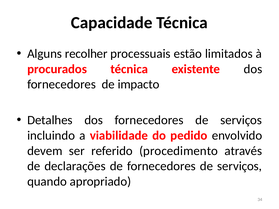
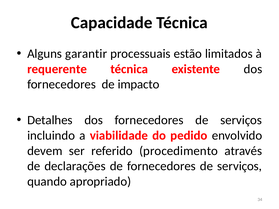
recolher: recolher -> garantir
procurados: procurados -> requerente
